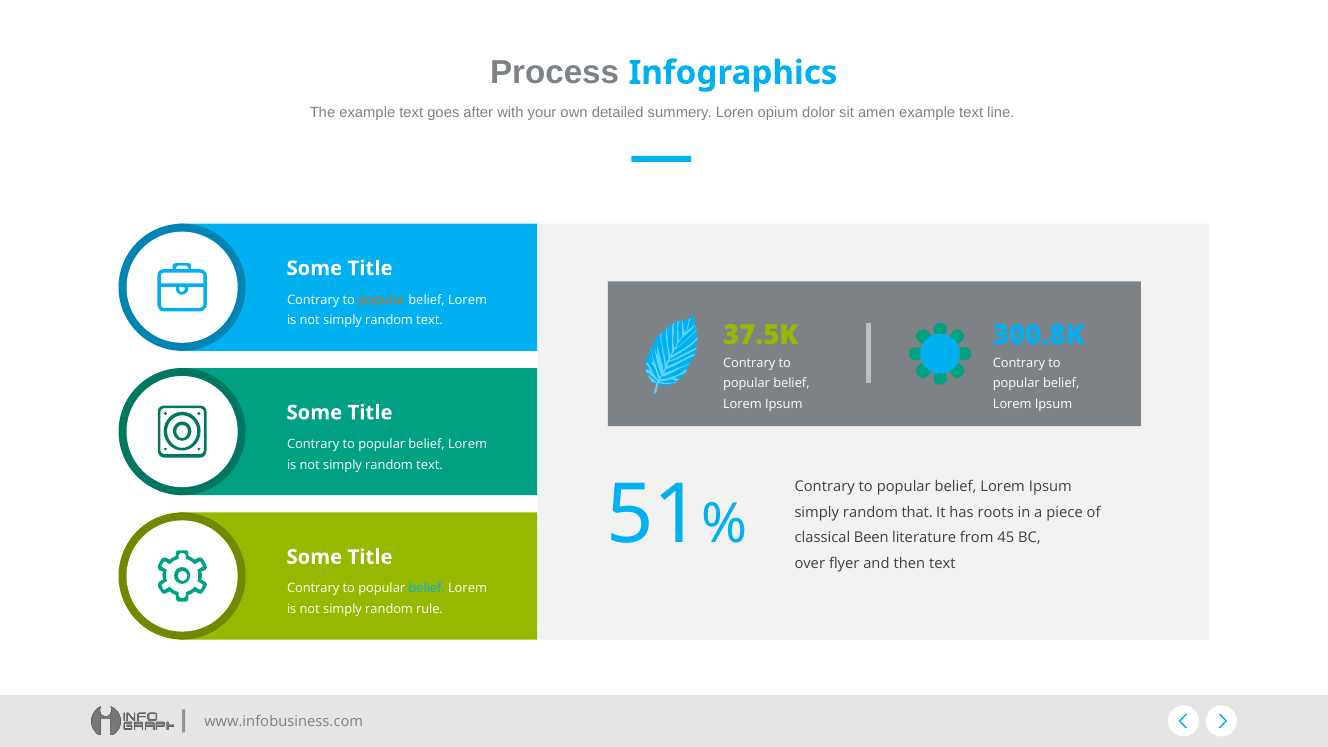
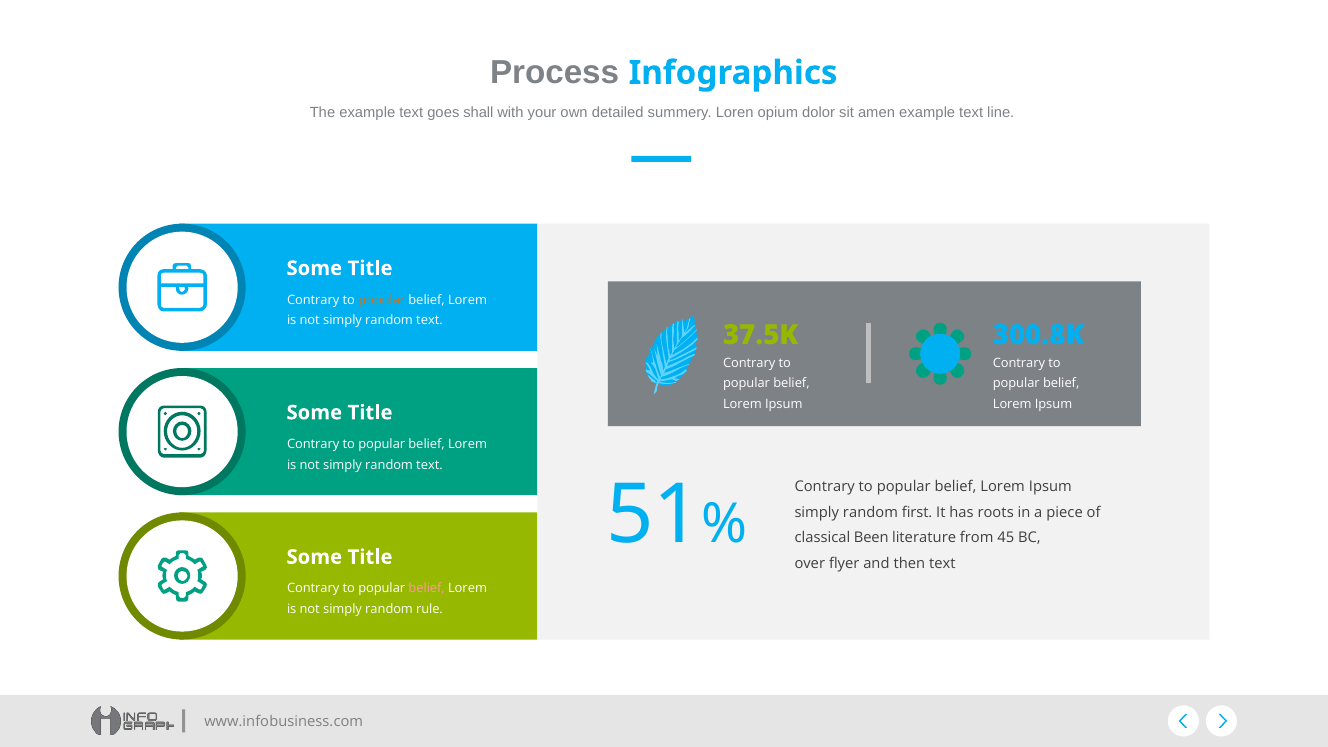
after: after -> shall
that: that -> first
belief at (427, 589) colour: light blue -> pink
